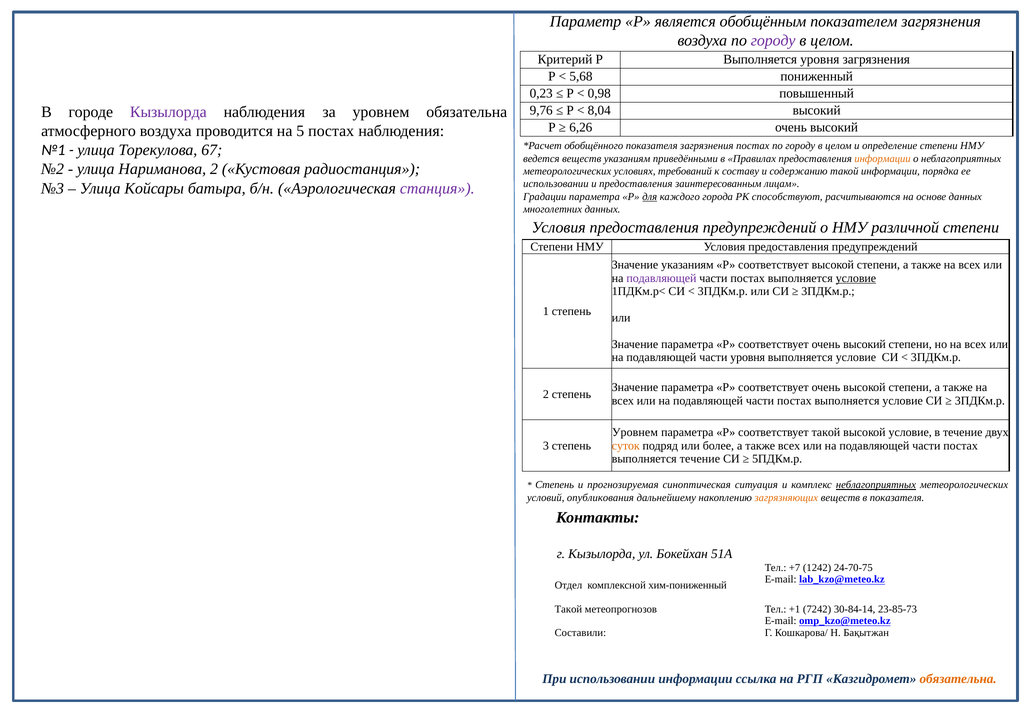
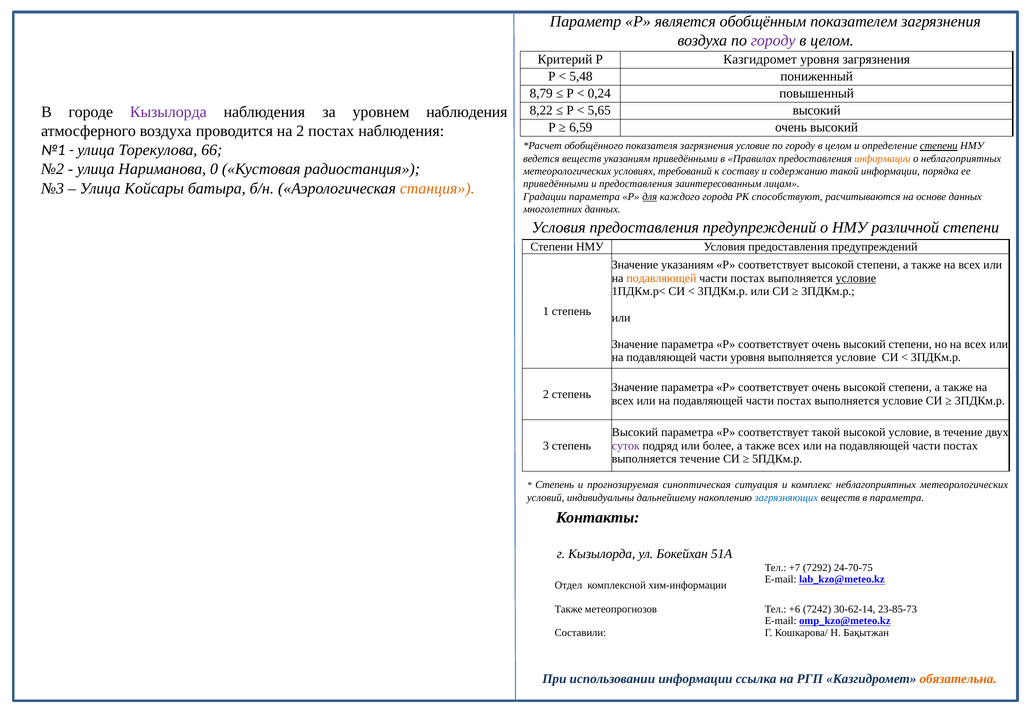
Р Выполняется: Выполняется -> Казгидромет
5,68: 5,68 -> 5,48
0,23: 0,23 -> 8,79
0,98: 0,98 -> 0,24
9,76: 9,76 -> 8,22
8,04: 8,04 -> 5,65
уровнем обязательна: обязательна -> наблюдения
6,26: 6,26 -> 6,59
на 5: 5 -> 2
загрязнения постах: постах -> условие
степени at (939, 146) underline: none -> present
67: 67 -> 66
Нариманова 2: 2 -> 0
использовании at (556, 184): использовании -> приведёнными
станция colour: purple -> orange
подавляющей at (661, 279) colour: purple -> orange
Уровнем at (635, 433): Уровнем -> Высокий
суток colour: orange -> purple
неблагоприятных at (876, 485) underline: present -> none
опубликования: опубликования -> индивидуальны
загрязняющих colour: orange -> blue
в показателя: показателя -> параметра
1242: 1242 -> 7292
хим-пониженный: хим-пониженный -> хим-информации
Такой at (568, 610): Такой -> Также
+1: +1 -> +6
30-84-14: 30-84-14 -> 30-62-14
